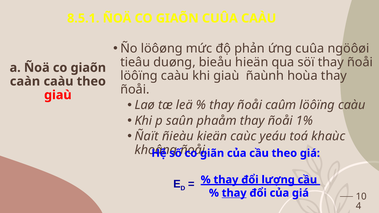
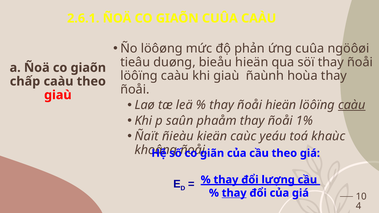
8.5.1: 8.5.1 -> 2.6.1
caàn: caàn -> chấp
ñoåi caûm: caûm -> hieän
caàu at (352, 105) underline: none -> present
